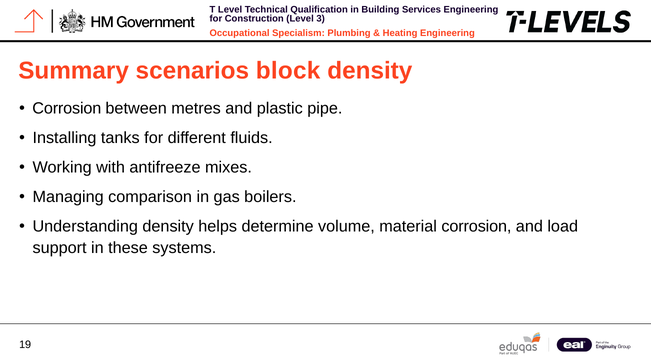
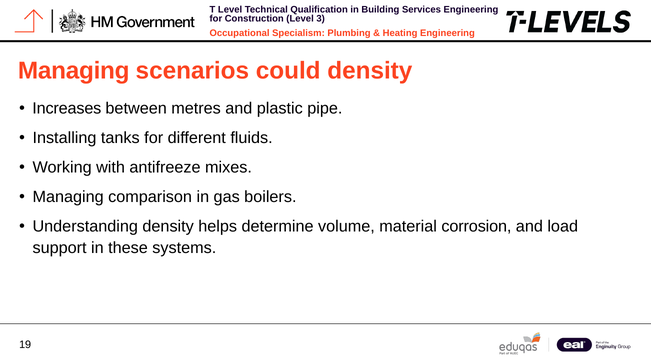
Summary at (74, 71): Summary -> Managing
block: block -> could
Corrosion at (67, 109): Corrosion -> Increases
